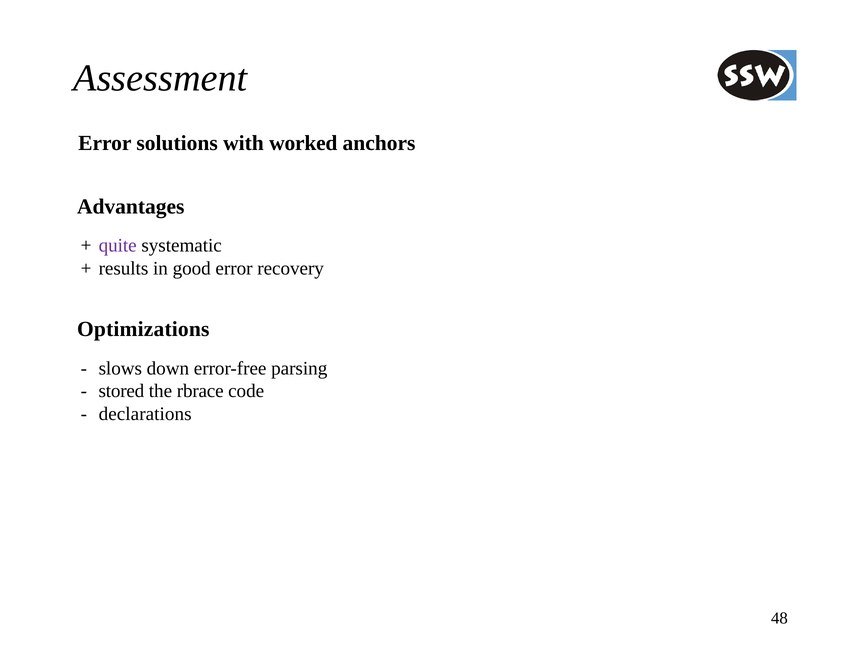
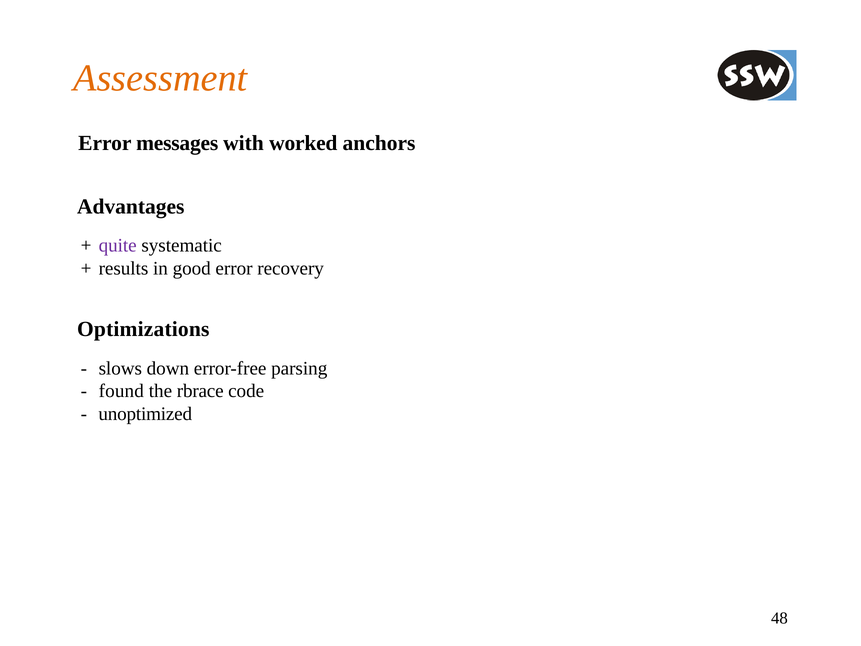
Assessment colour: black -> orange
solutions: solutions -> messages
stored: stored -> found
declarations: declarations -> unoptimized
